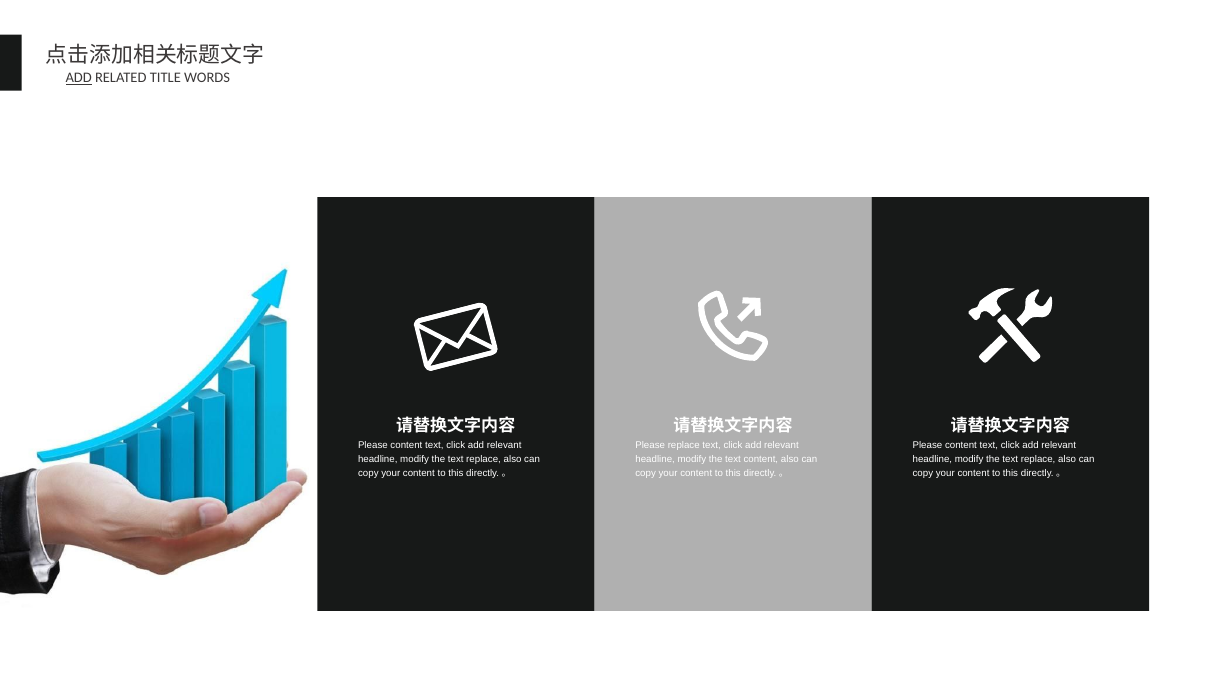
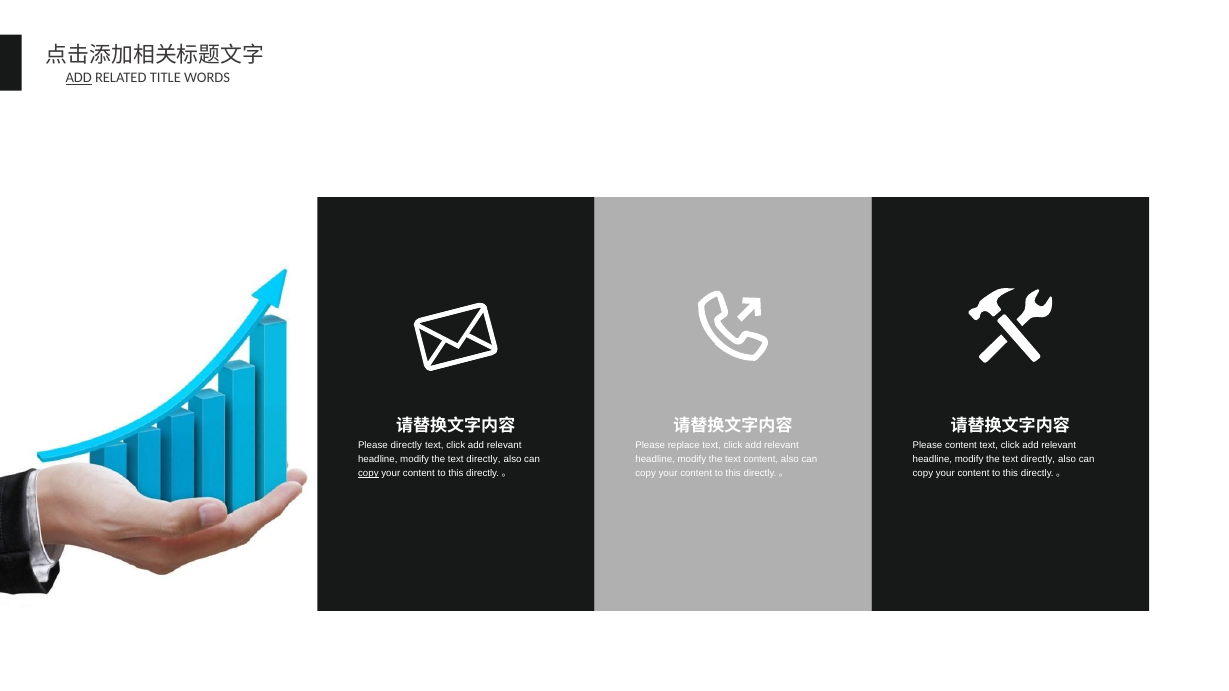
content at (406, 446): content -> directly
replace at (484, 460): replace -> directly
replace at (1038, 460): replace -> directly
copy at (368, 474) underline: none -> present
